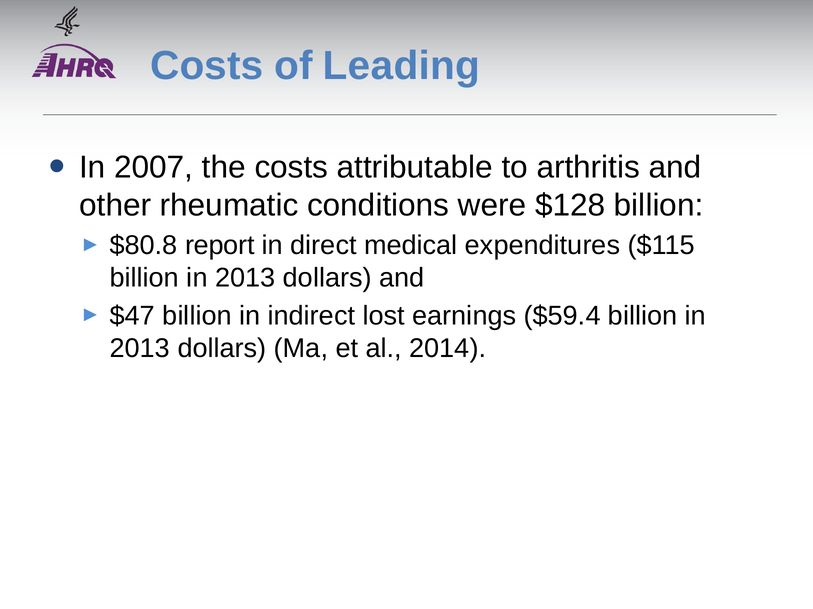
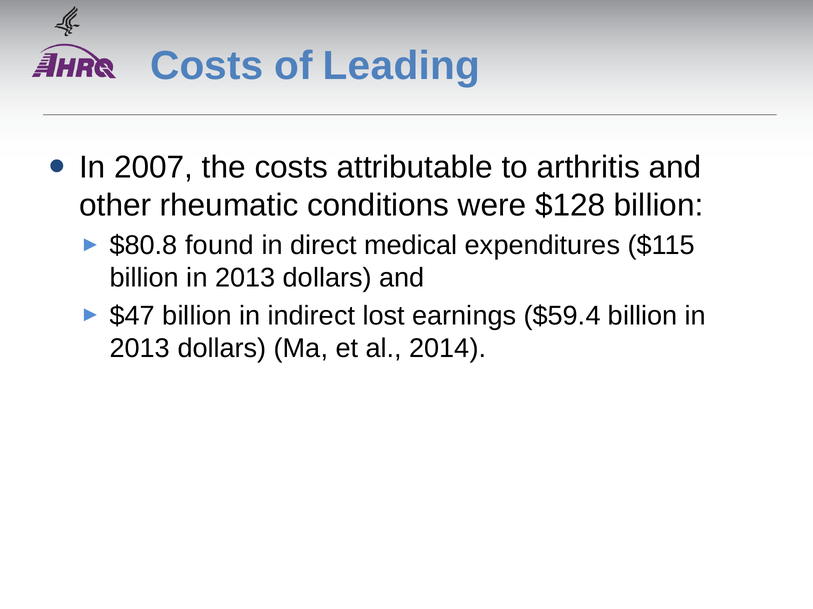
report: report -> found
